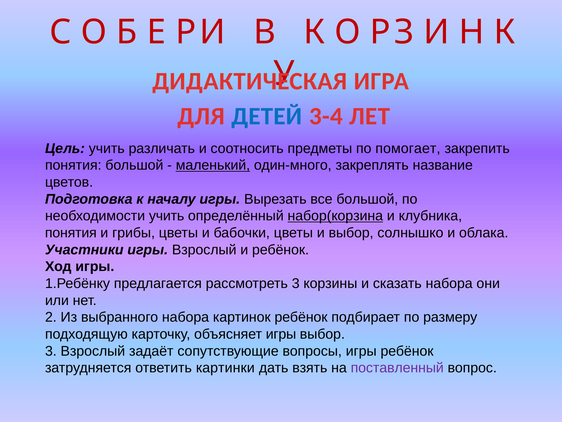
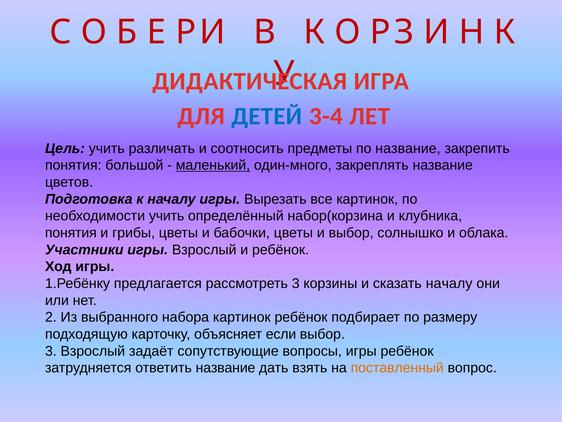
по помогает: помогает -> название
все большой: большой -> картинок
набор(корзина underline: present -> none
сказать набора: набора -> началу
объясняет игры: игры -> если
ответить картинки: картинки -> название
поставленный colour: purple -> orange
